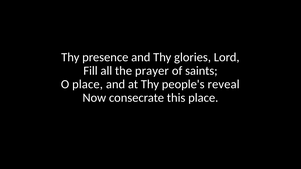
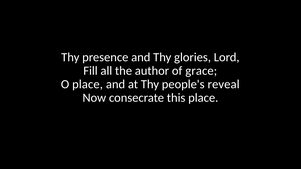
prayer: prayer -> author
saints: saints -> grace
